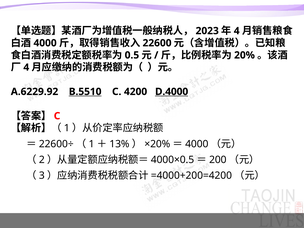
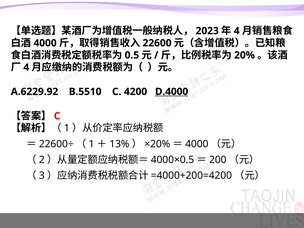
B.5510 underline: present -> none
